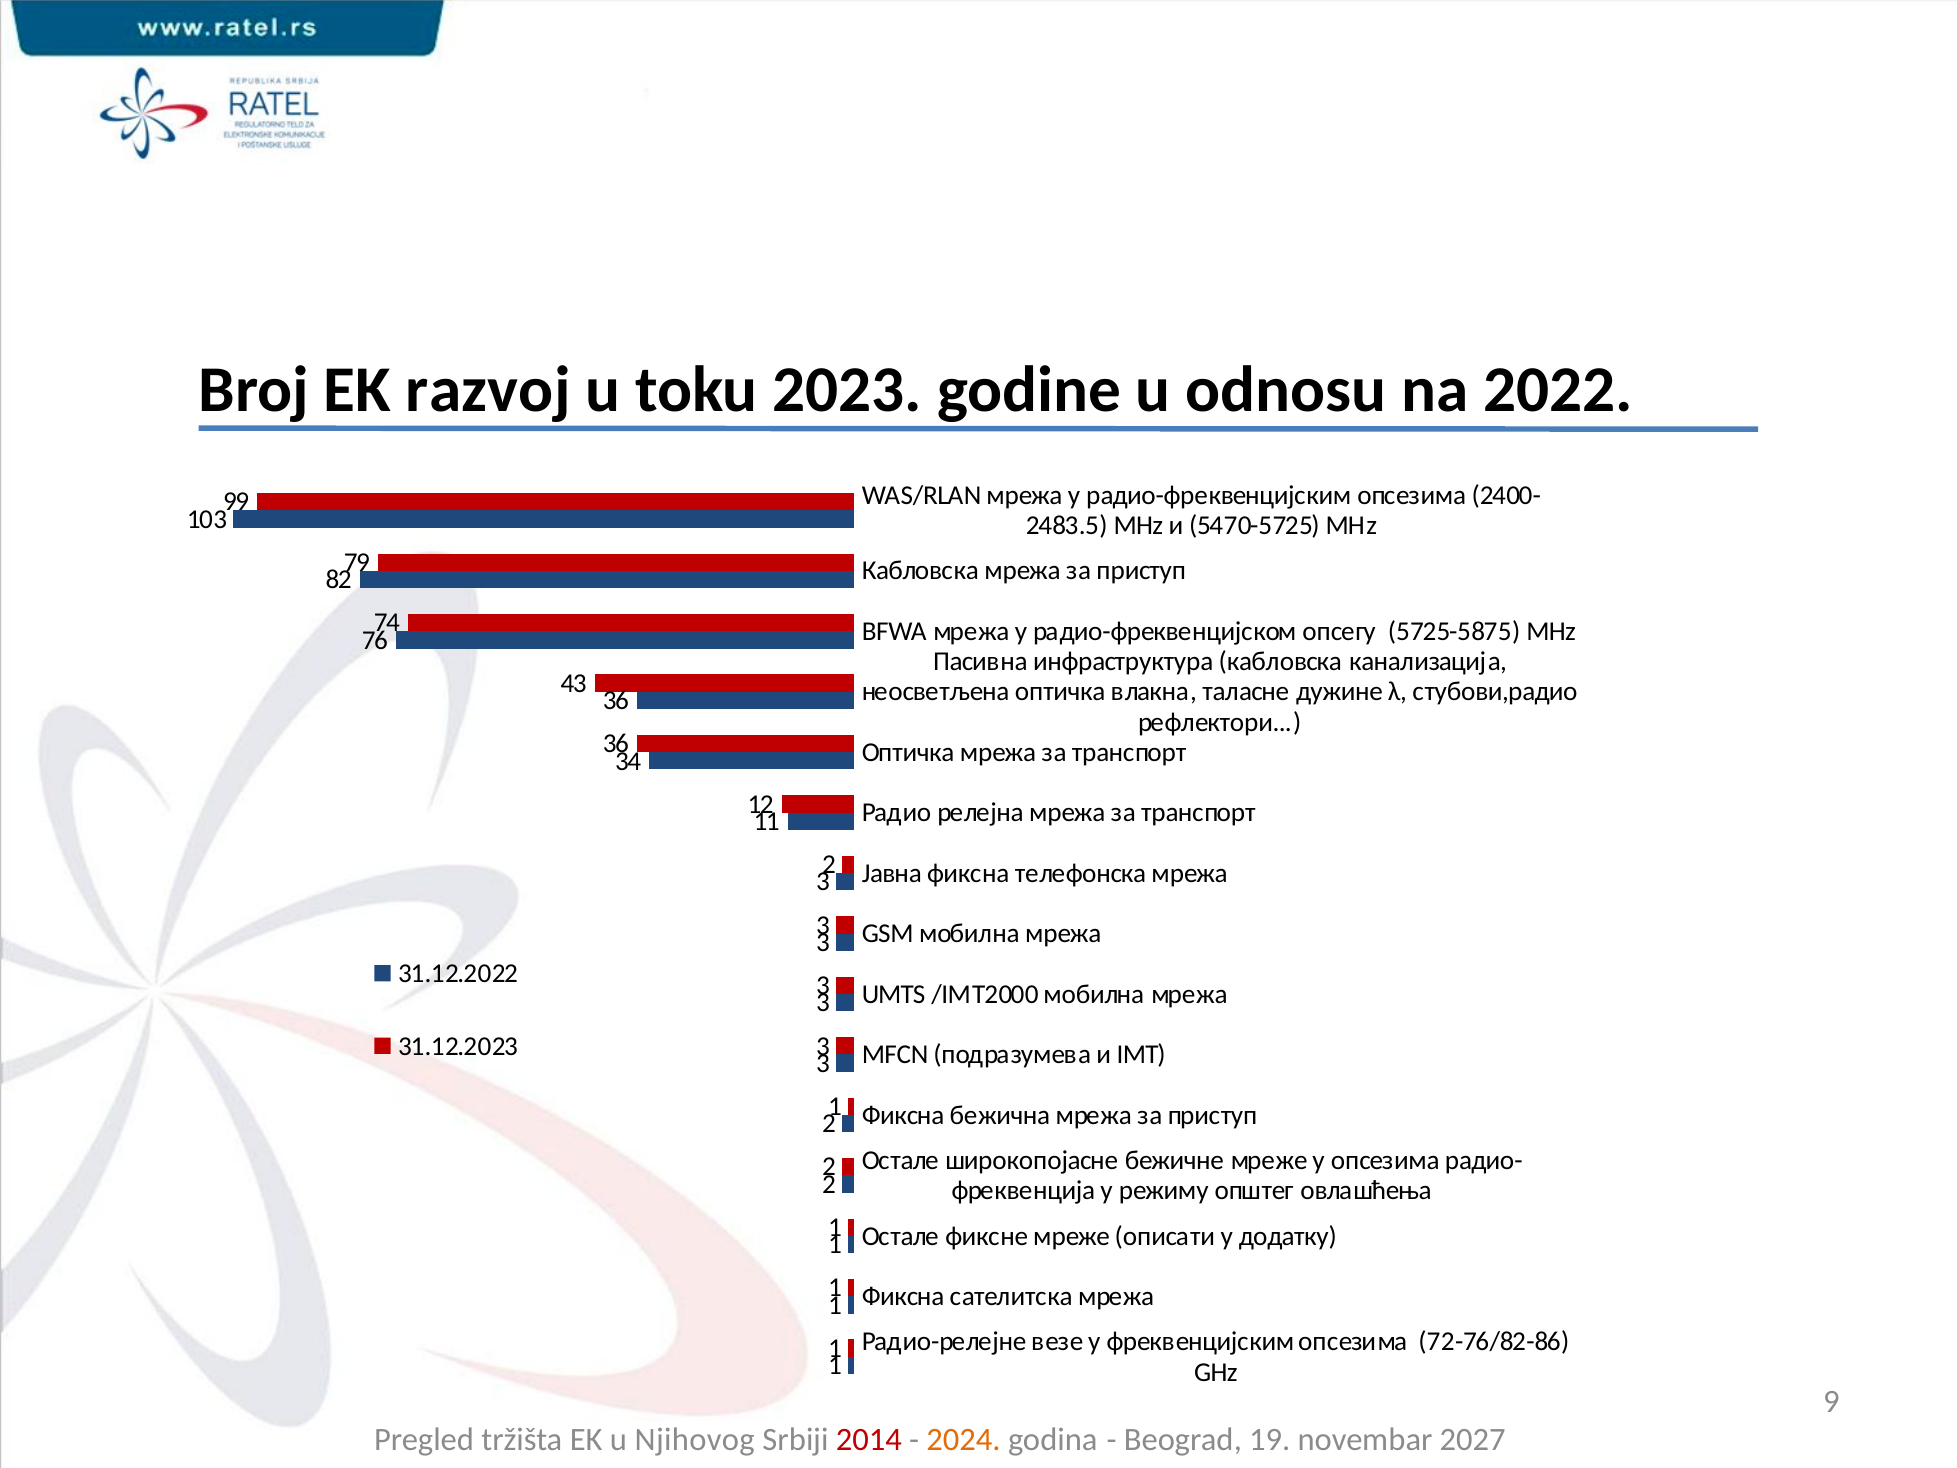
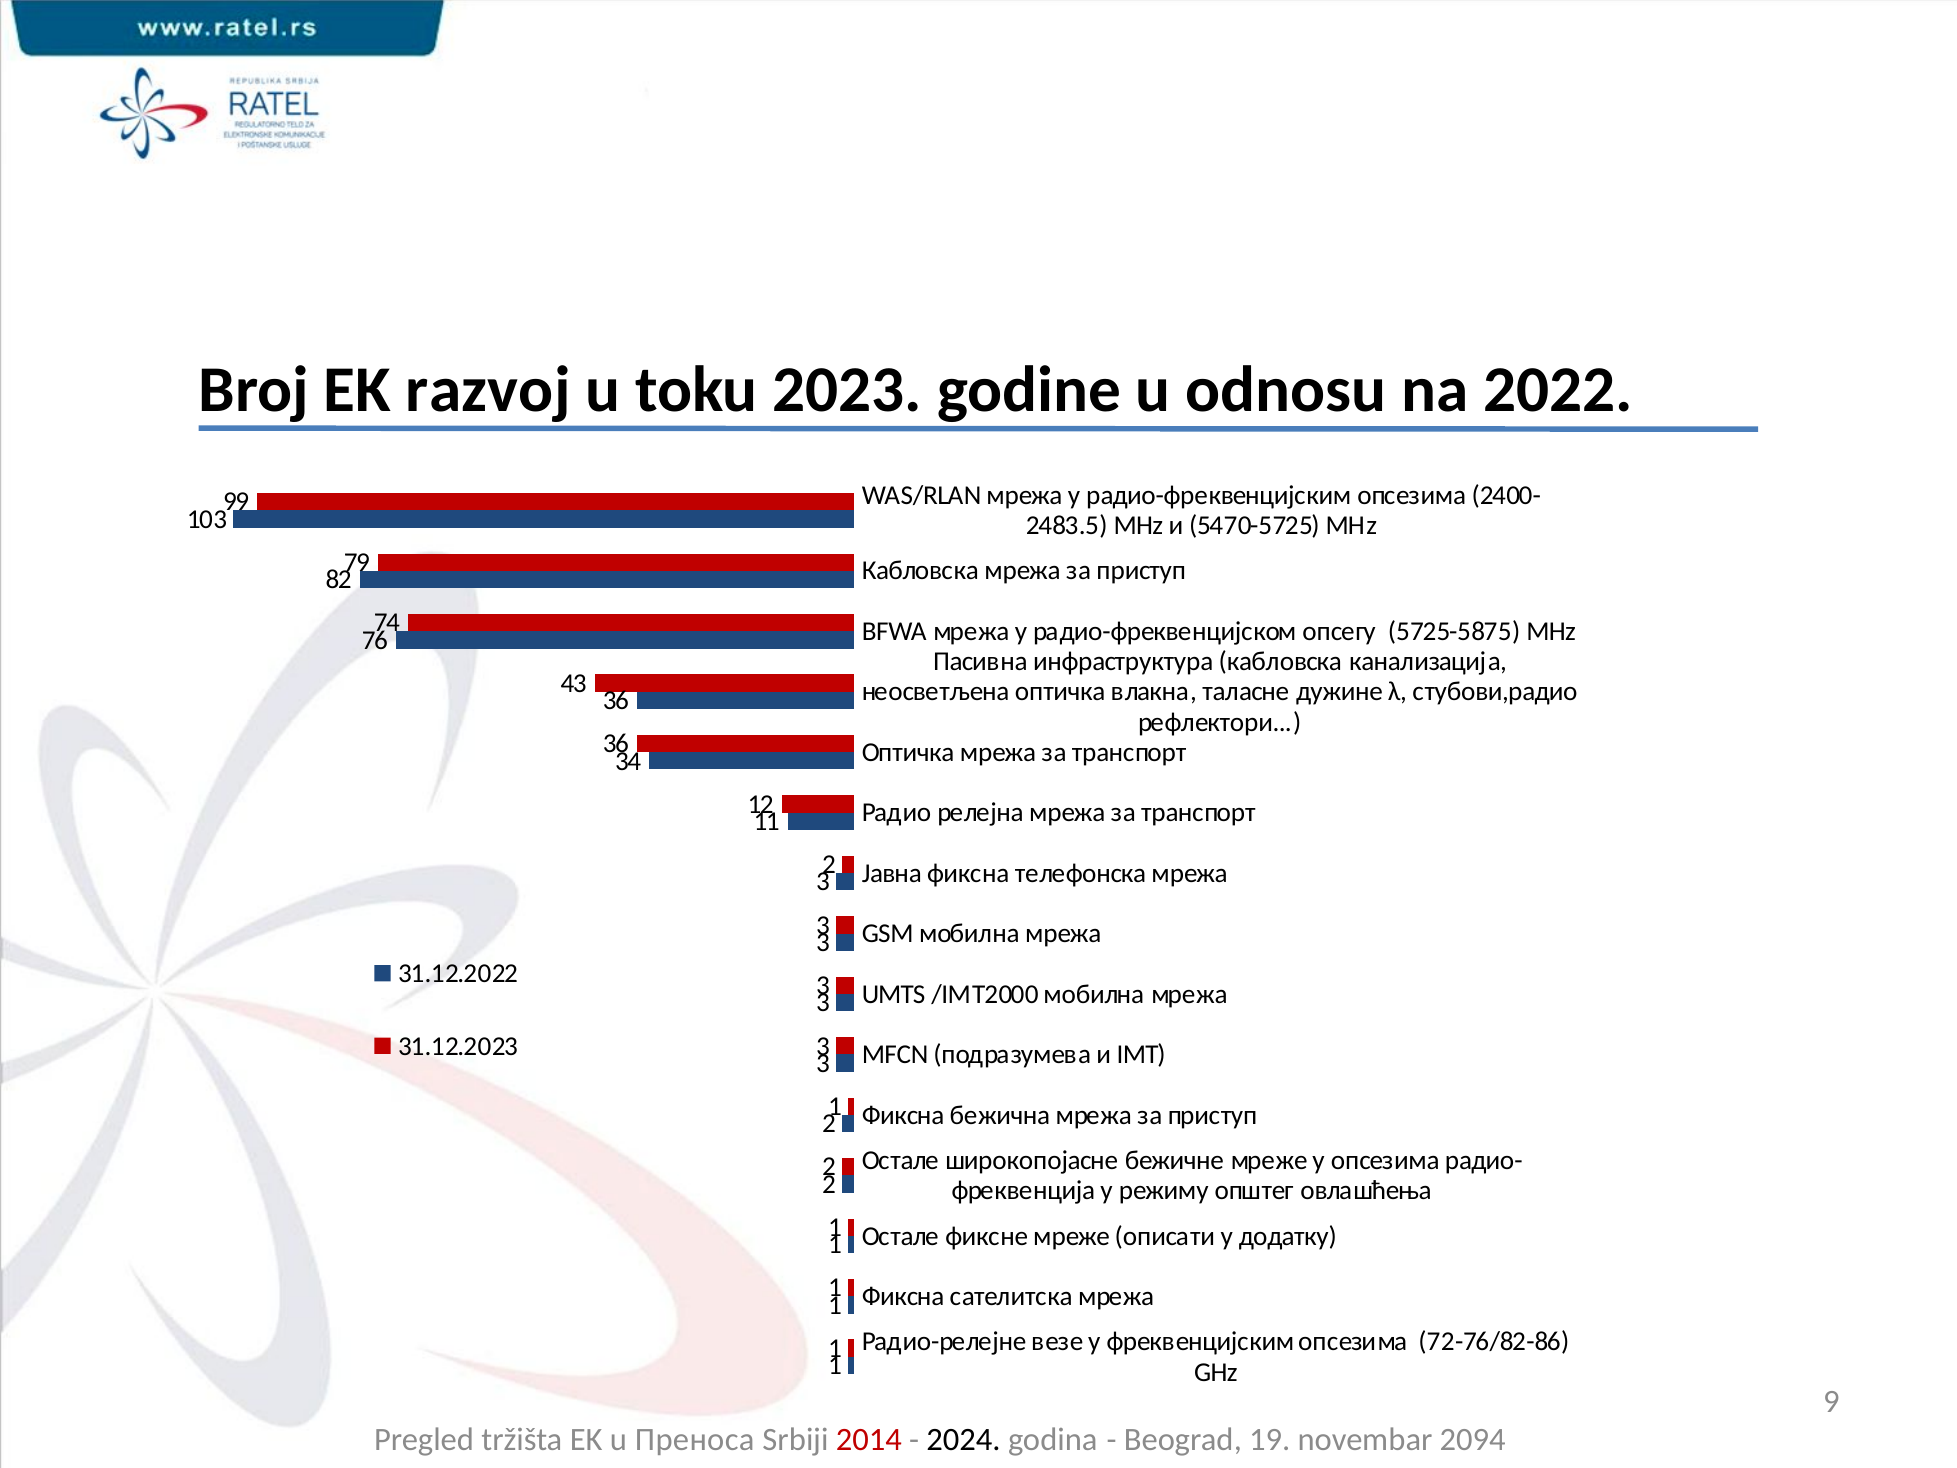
Njihovog: Njihovog -> Преноса
2024 colour: orange -> black
2027: 2027 -> 2094
